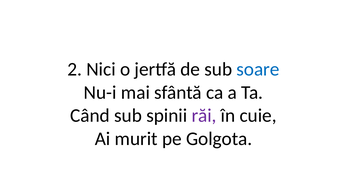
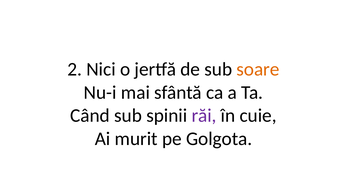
soare colour: blue -> orange
